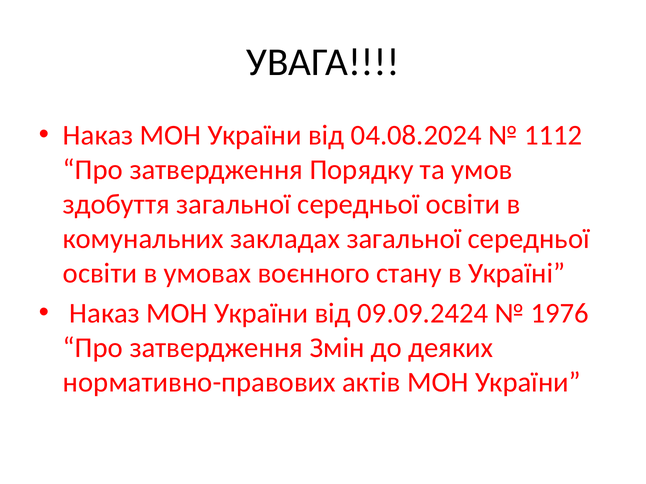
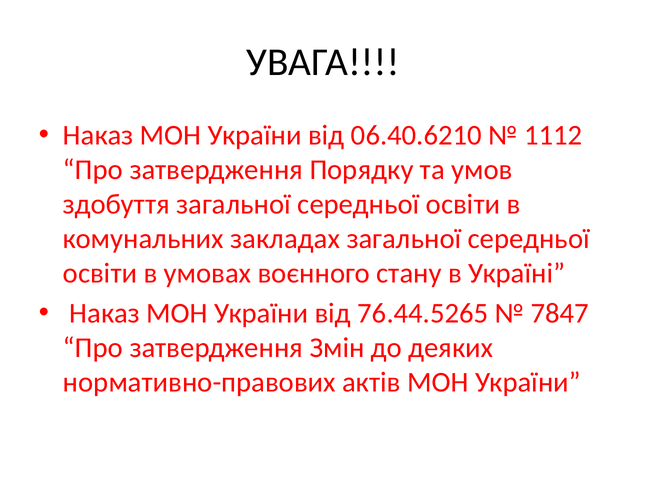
04.08.2024: 04.08.2024 -> 06.40.6210
09.09.2424: 09.09.2424 -> 76.44.5265
1976: 1976 -> 7847
